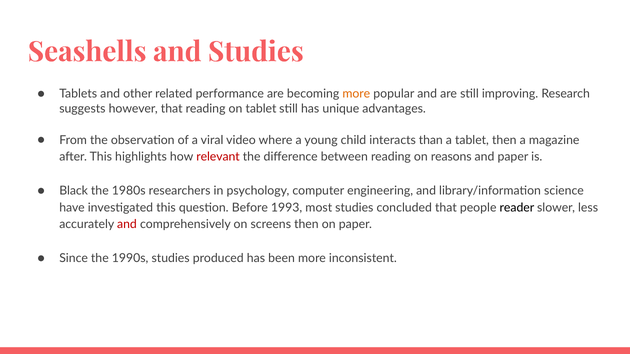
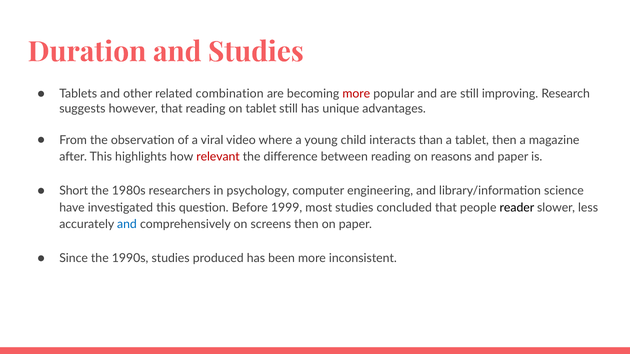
Seashells: Seashells -> Duration
performance: performance -> combination
more at (356, 94) colour: orange -> red
Black: Black -> Short
1993: 1993 -> 1999
and at (127, 225) colour: red -> blue
